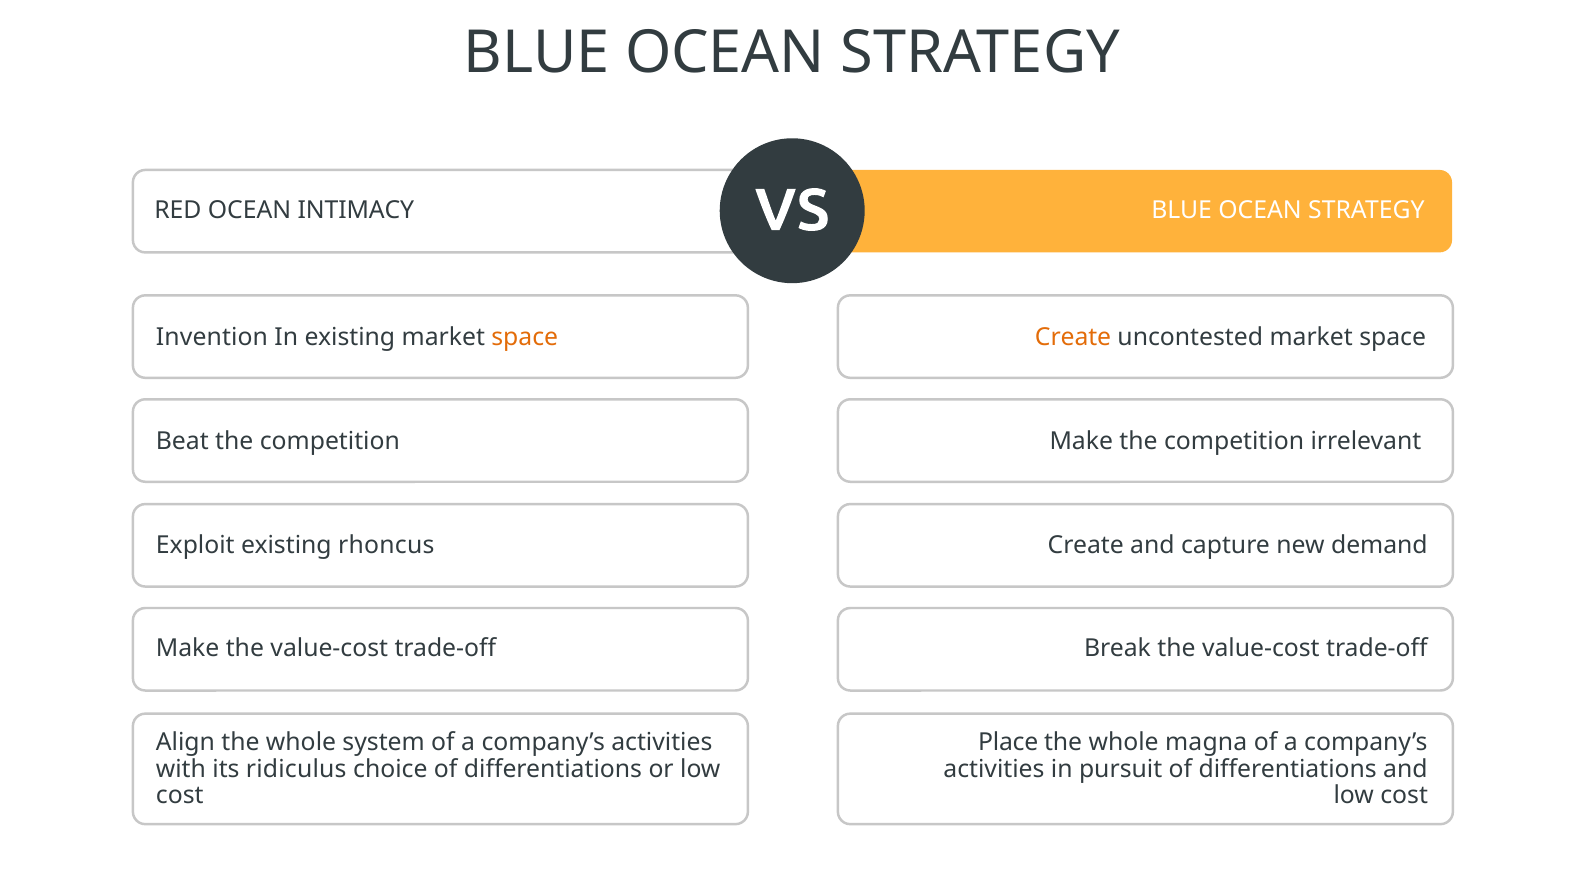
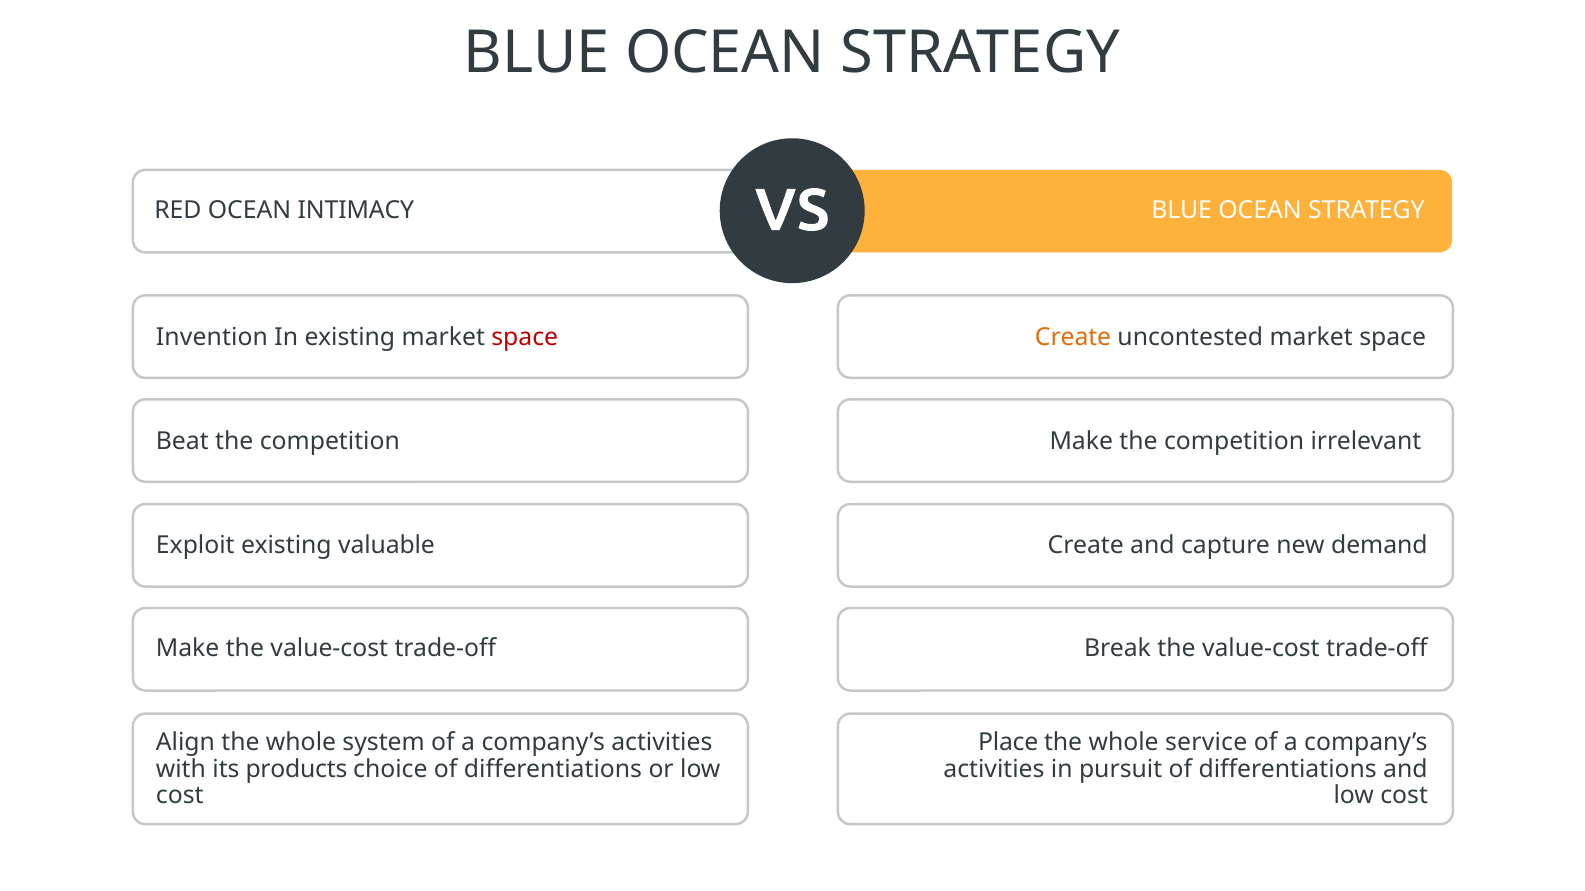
space at (525, 337) colour: orange -> red
rhoncus: rhoncus -> valuable
magna: magna -> service
ridiculus: ridiculus -> products
